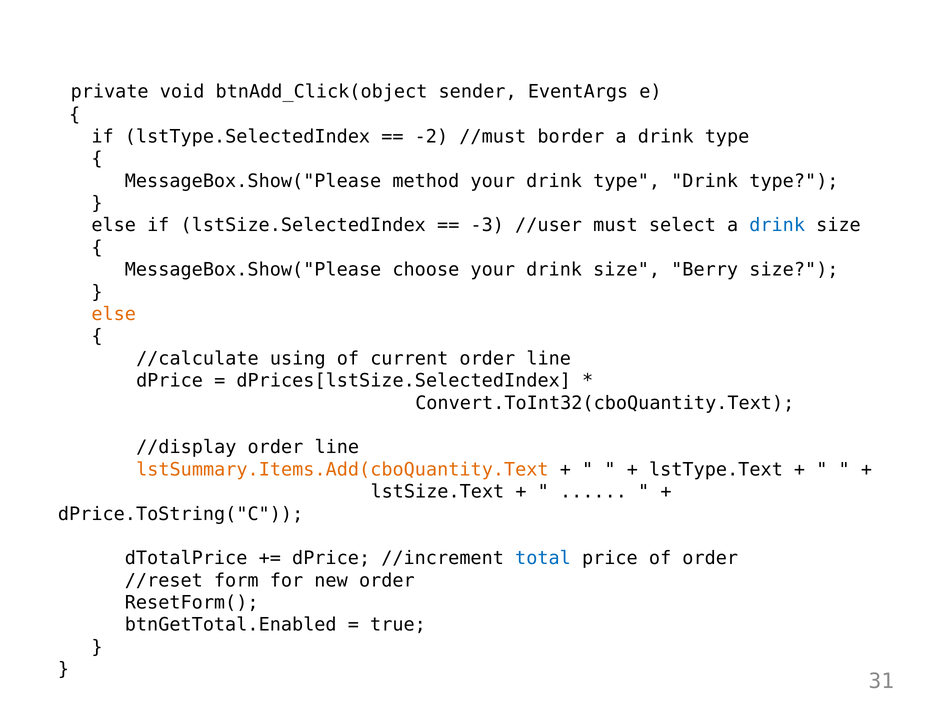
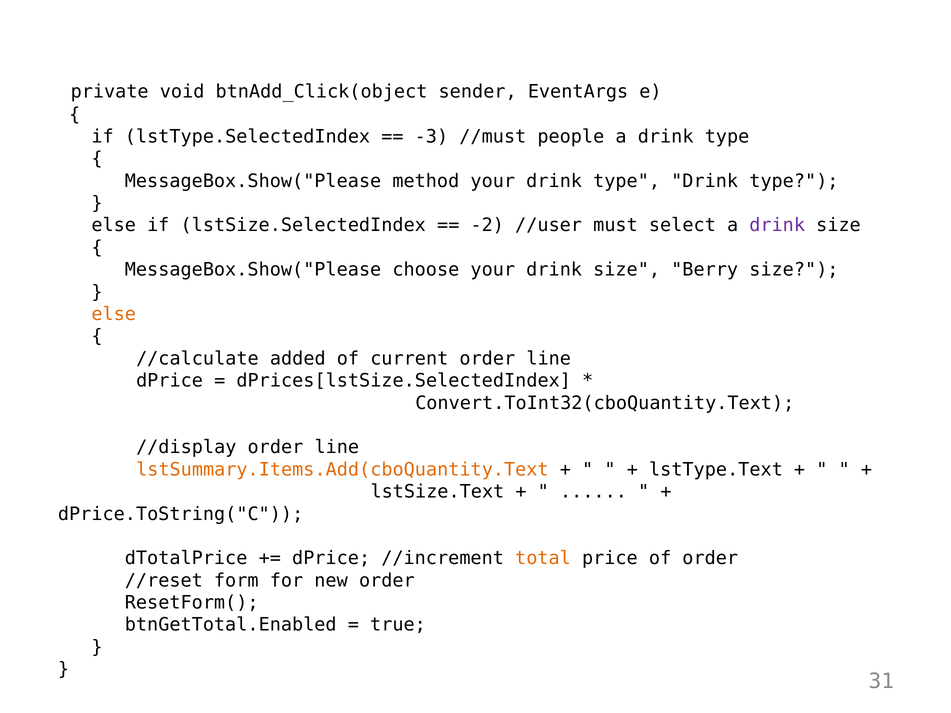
-2: -2 -> -3
border: border -> people
-3: -3 -> -2
drink at (777, 225) colour: blue -> purple
using: using -> added
total colour: blue -> orange
